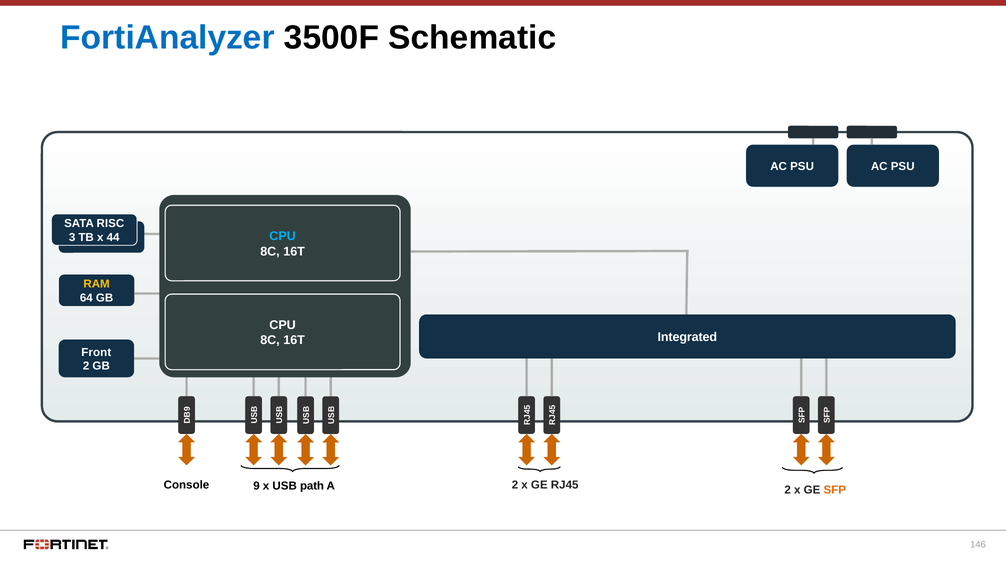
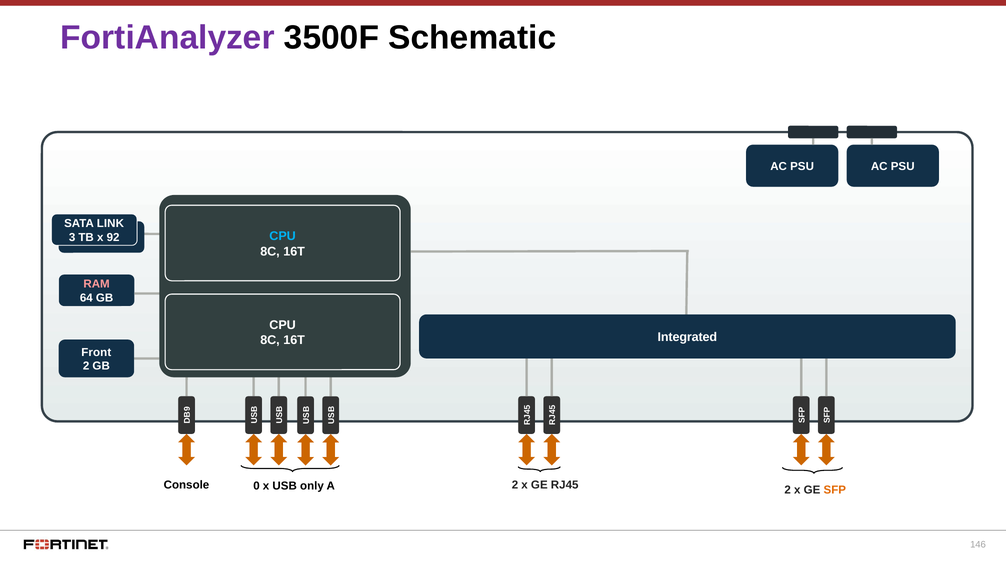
FortiAnalyzer colour: blue -> purple
RISC: RISC -> LINK
44: 44 -> 92
RAM colour: yellow -> pink
Console 9: 9 -> 0
path: path -> only
